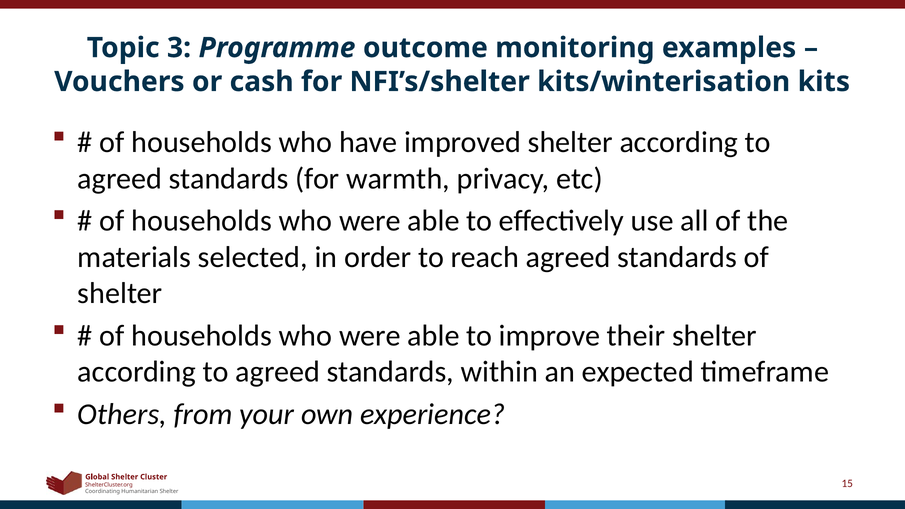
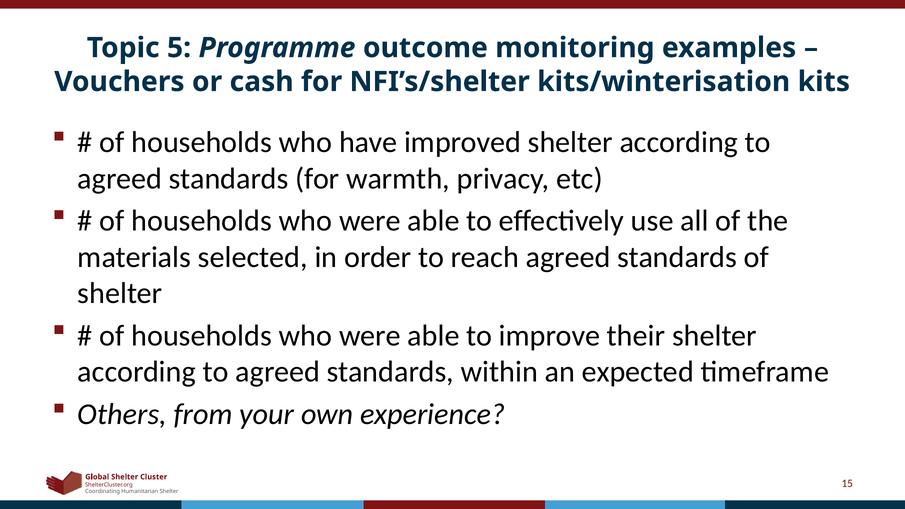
3: 3 -> 5
